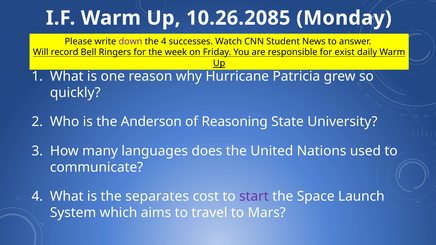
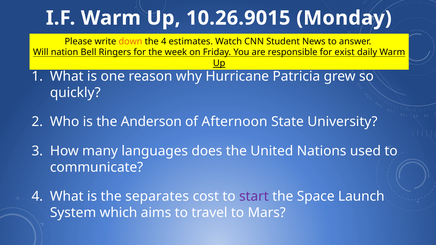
10.26.2085: 10.26.2085 -> 10.26.9015
down colour: purple -> orange
successes: successes -> estimates
record: record -> nation
Reasoning: Reasoning -> Afternoon
